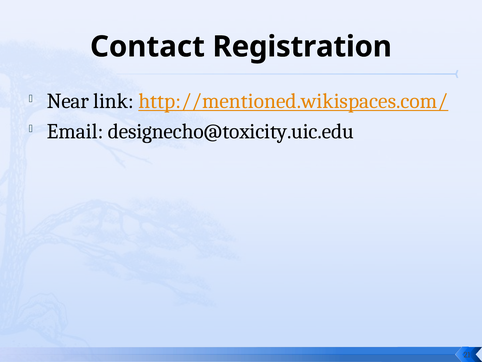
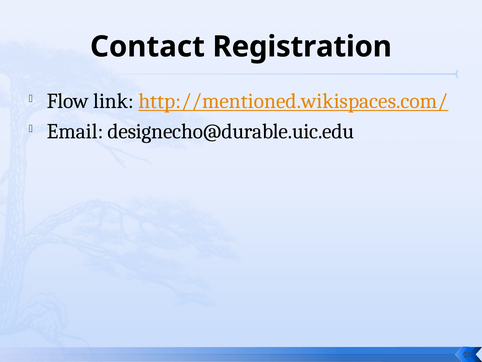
Near: Near -> Flow
designecho@toxicity.uic.edu: designecho@toxicity.uic.edu -> designecho@durable.uic.edu
